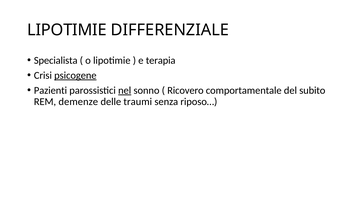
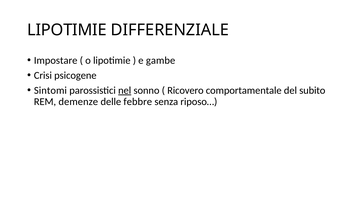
Specialista: Specialista -> Impostare
terapia: terapia -> gambe
psicogene underline: present -> none
Pazienti: Pazienti -> Sintomi
traumi: traumi -> febbre
